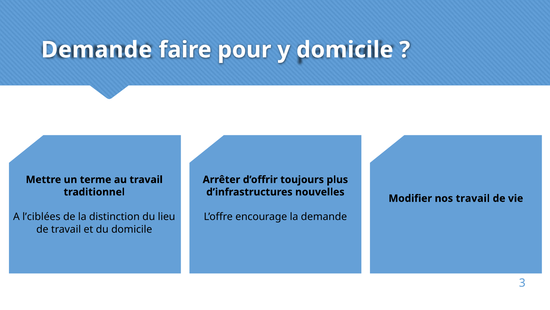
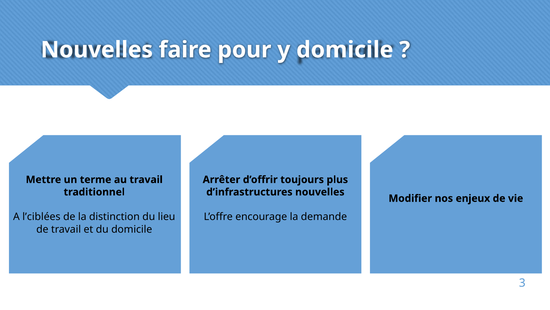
Demande at (97, 50): Demande -> Nouvelles
nos travail: travail -> enjeux
